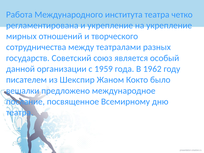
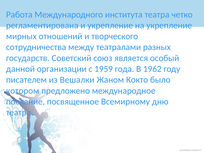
Шекспир: Шекспир -> Вешалки
вешалки: вешалки -> котором
